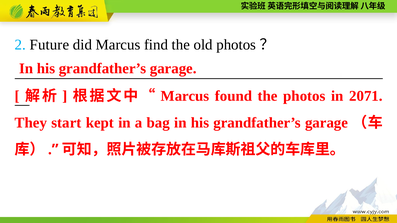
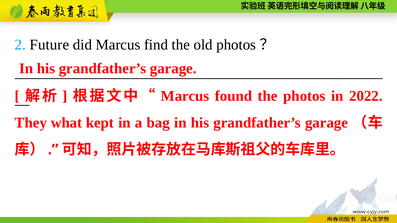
2071: 2071 -> 2022
start: start -> what
